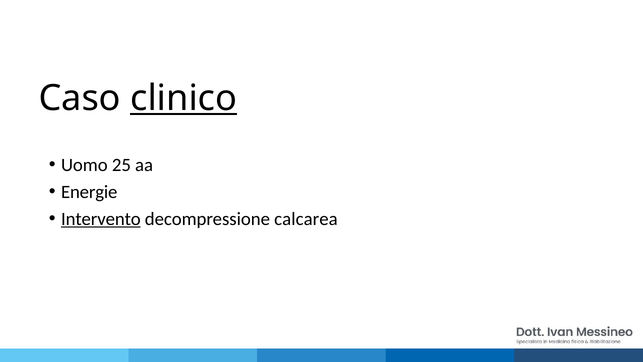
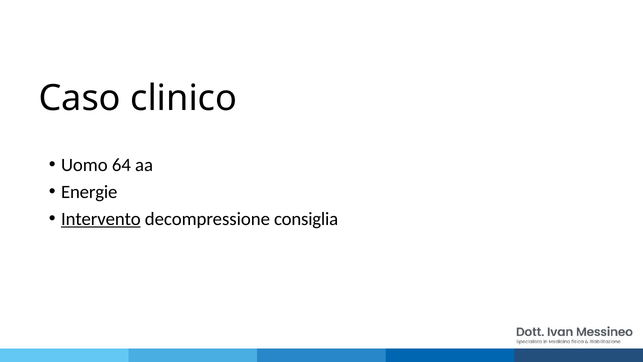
clinico underline: present -> none
25: 25 -> 64
calcarea: calcarea -> consiglia
